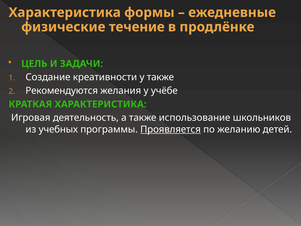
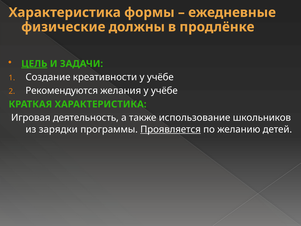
течение: течение -> должны
ЦЕЛЬ underline: none -> present
креативности у также: также -> учёбе
учебных: учебных -> зарядки
